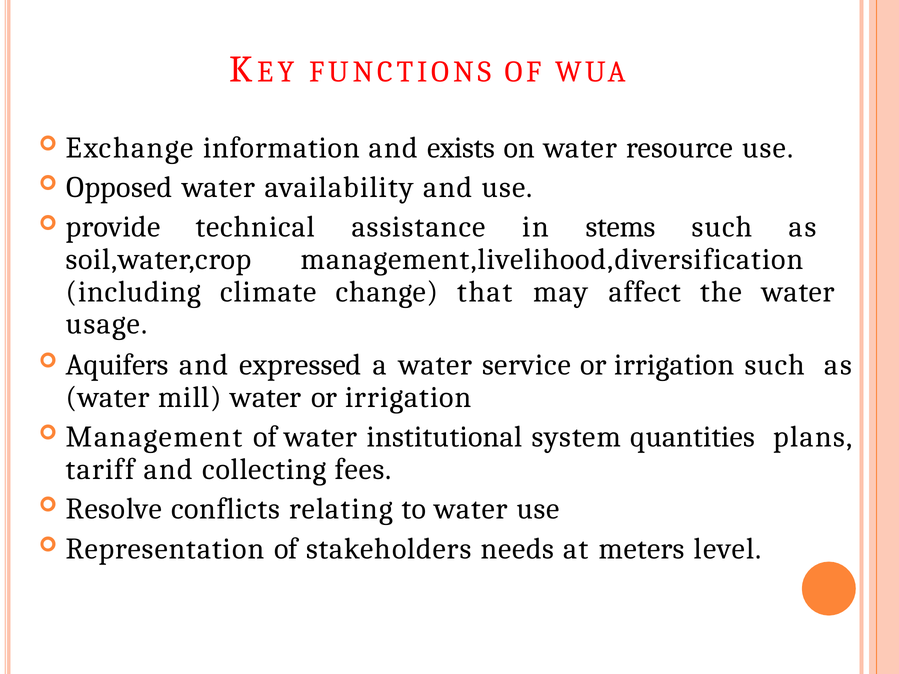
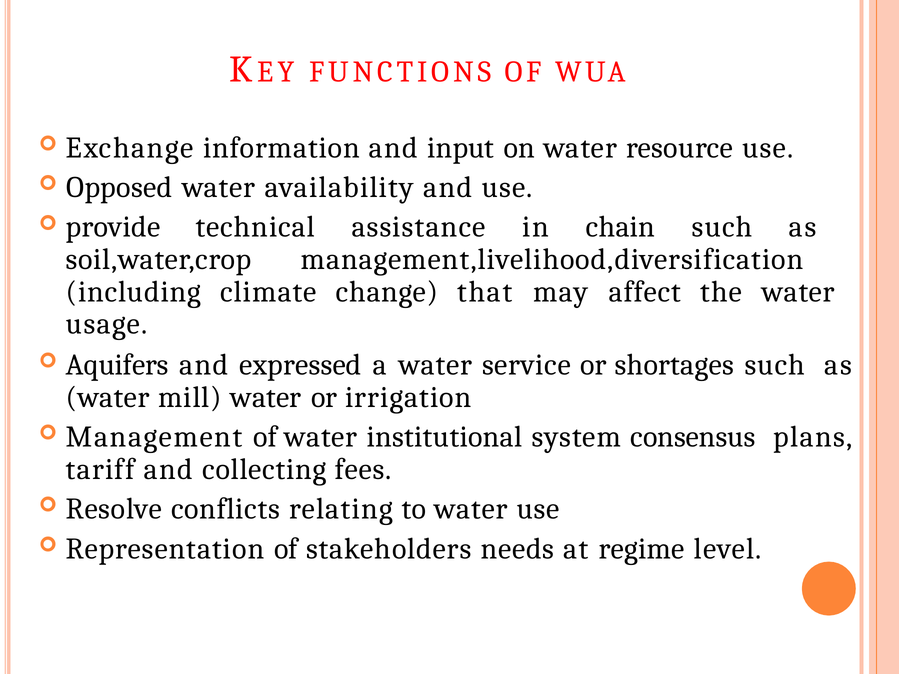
exists: exists -> input
stems: stems -> chain
service or irrigation: irrigation -> shortages
quantities: quantities -> consensus
meters: meters -> regime
